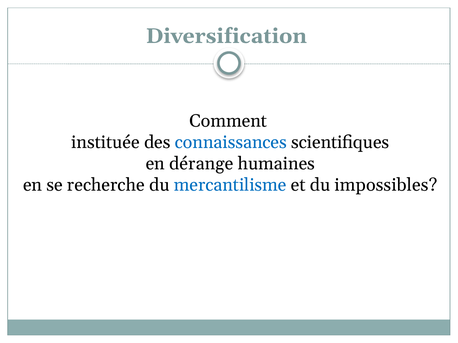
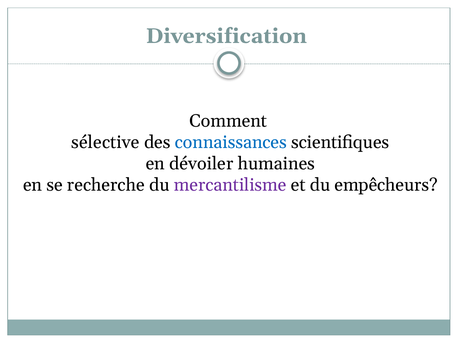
instituée: instituée -> sélective
dérange: dérange -> dévoiler
mercantilisme colour: blue -> purple
impossibles: impossibles -> empêcheurs
